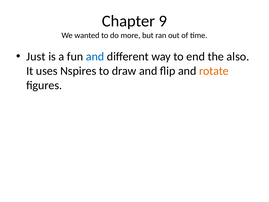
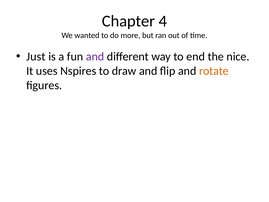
9: 9 -> 4
and at (95, 56) colour: blue -> purple
also: also -> nice
